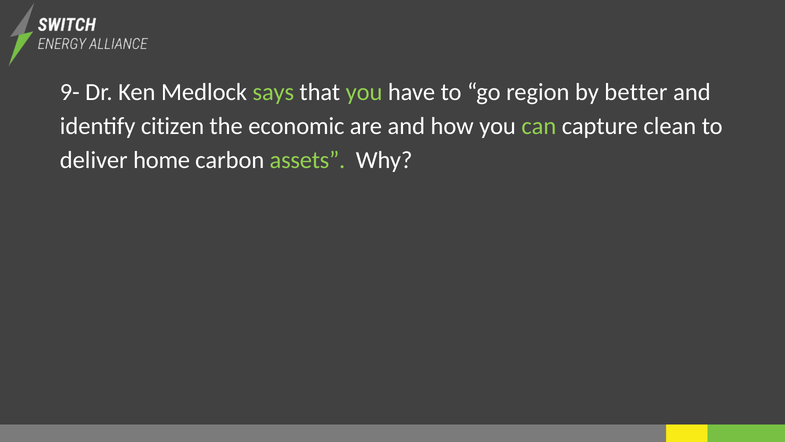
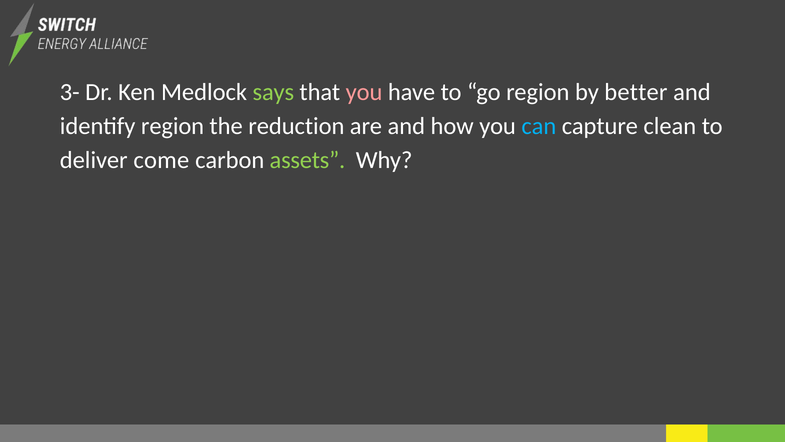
9-: 9- -> 3-
you at (364, 92) colour: light green -> pink
identify citizen: citizen -> region
economic: economic -> reduction
can colour: light green -> light blue
home: home -> come
